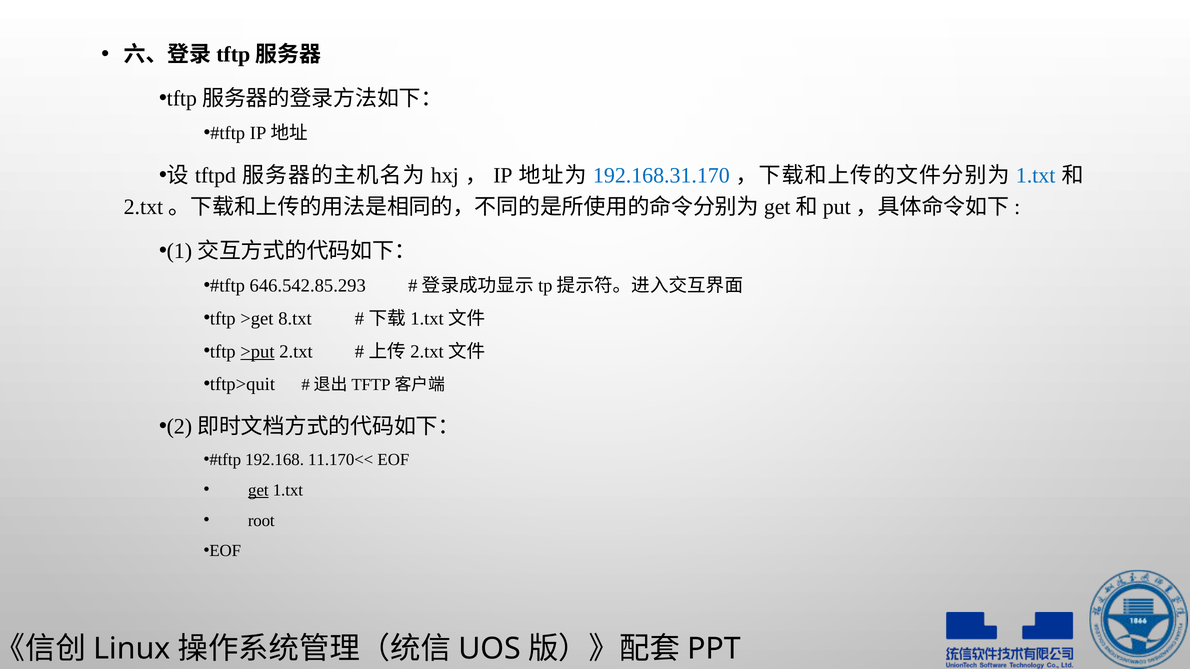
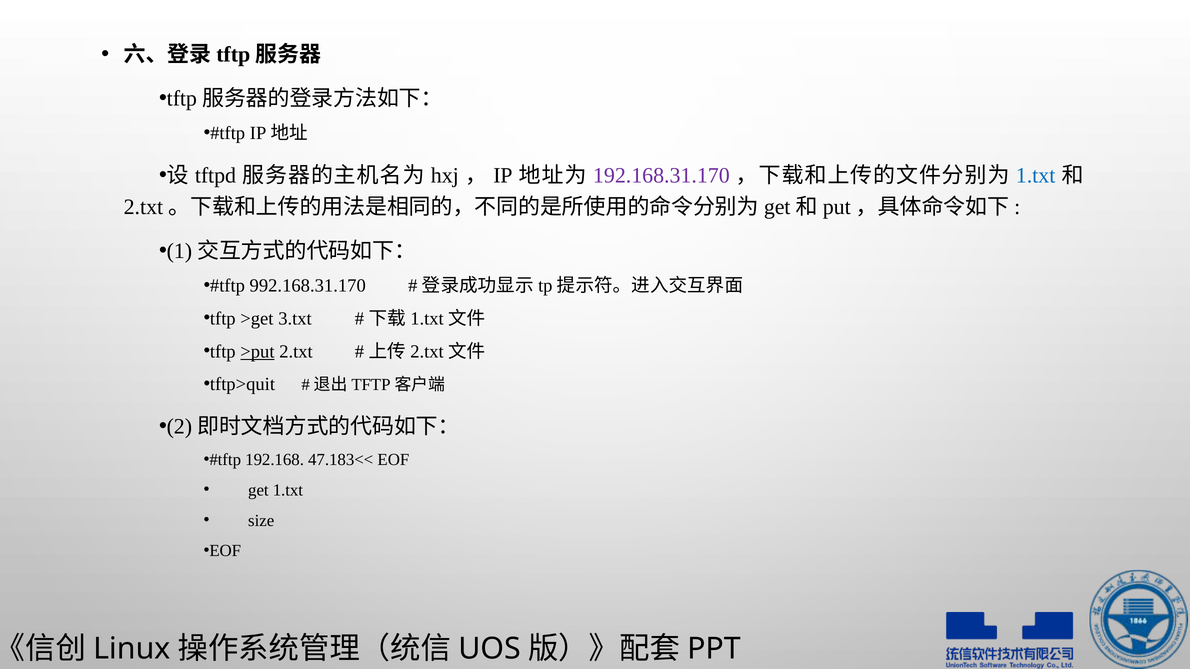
192.168.31.170 colour: blue -> purple
646.542.85.293: 646.542.85.293 -> 992.168.31.170
8.txt: 8.txt -> 3.txt
11.170<<: 11.170<< -> 47.183<<
get underline: present -> none
root: root -> size
